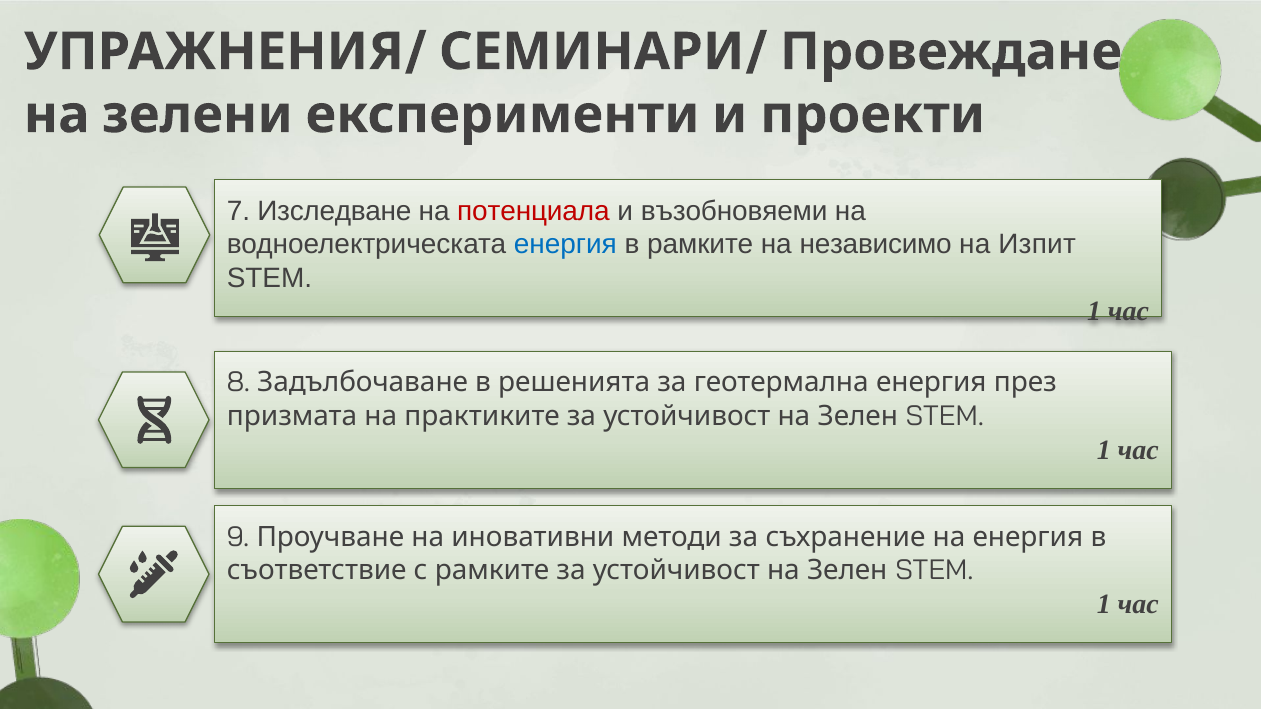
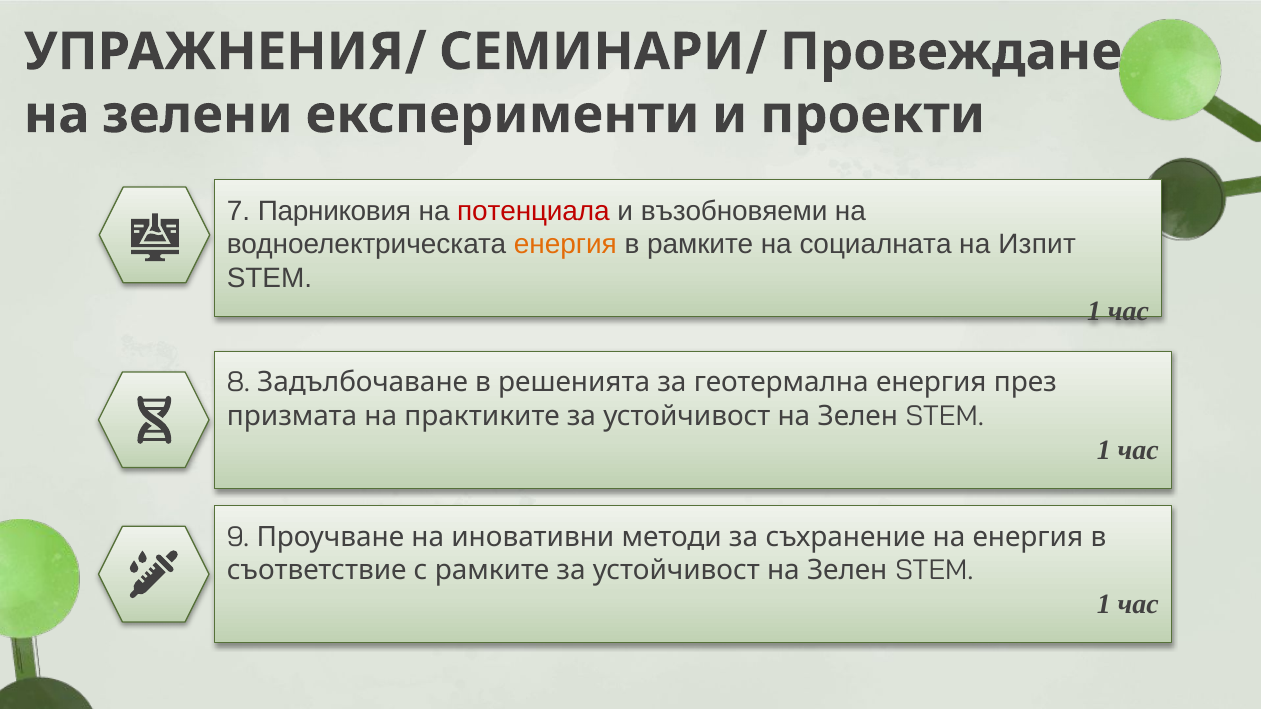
Изследване: Изследване -> Парниковия
енергия at (565, 244) colour: blue -> orange
независимо: независимо -> социалната
